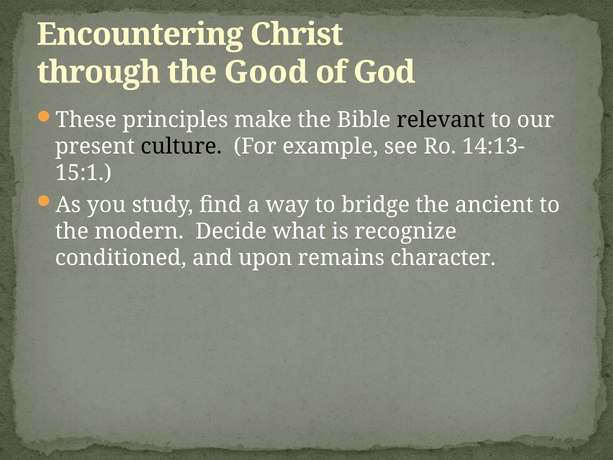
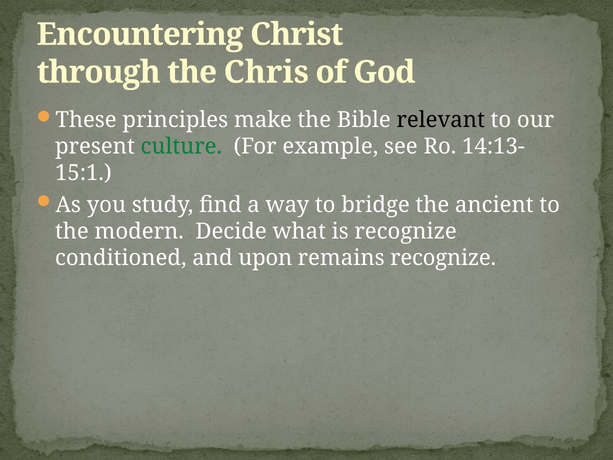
Good: Good -> Chris
culture colour: black -> green
remains character: character -> recognize
